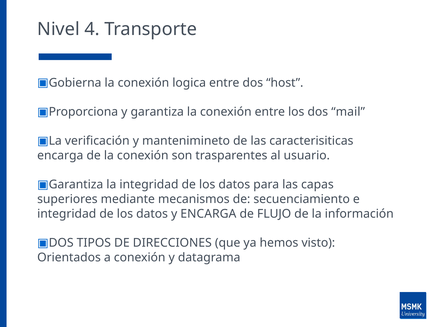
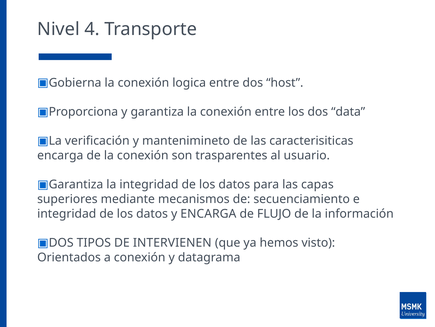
mail: mail -> data
DIRECCIONES: DIRECCIONES -> INTERVIENEN
